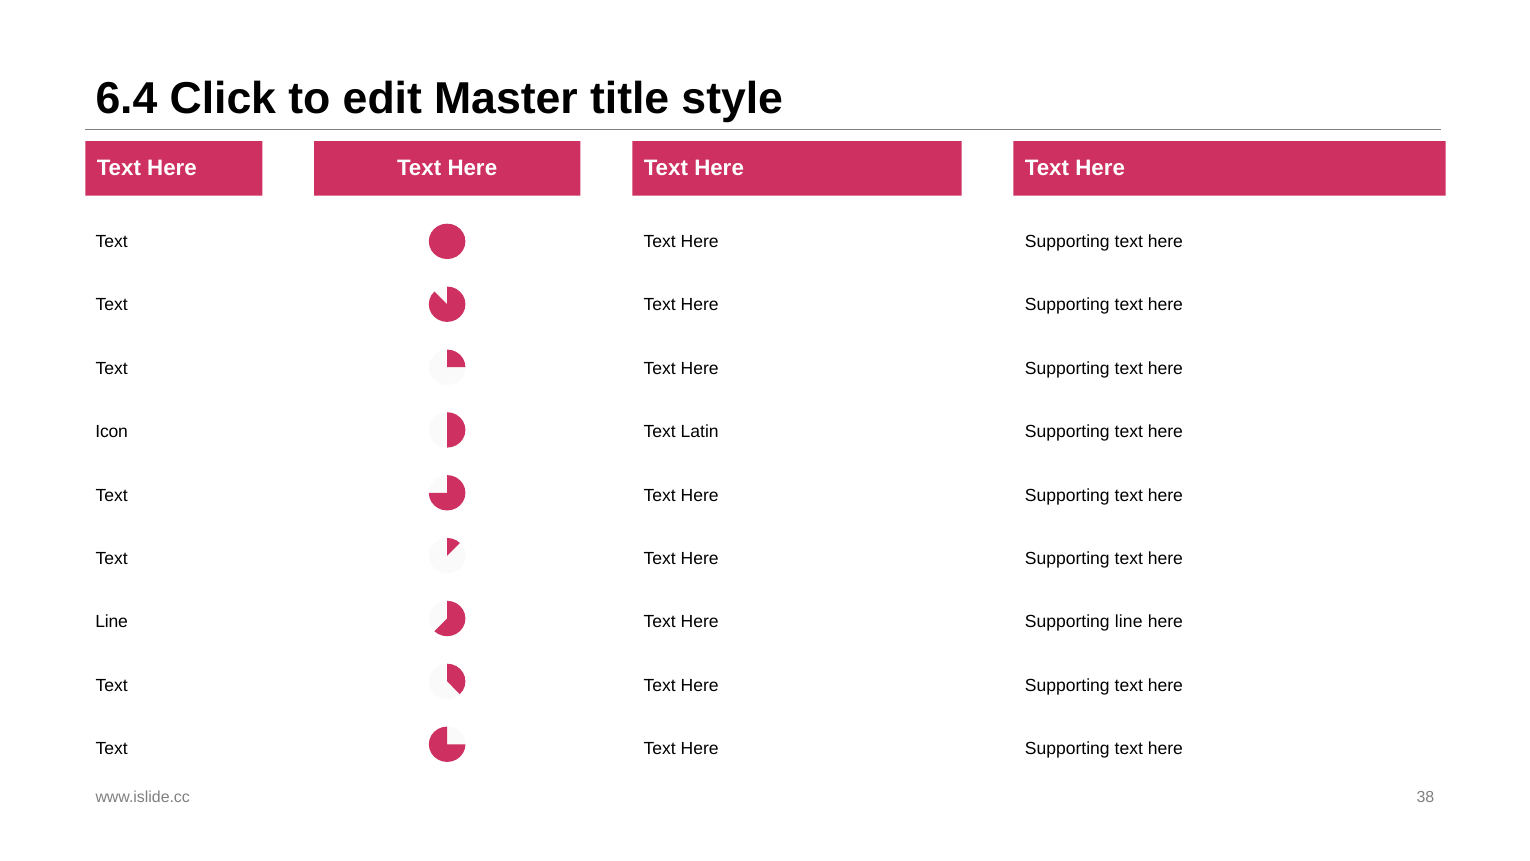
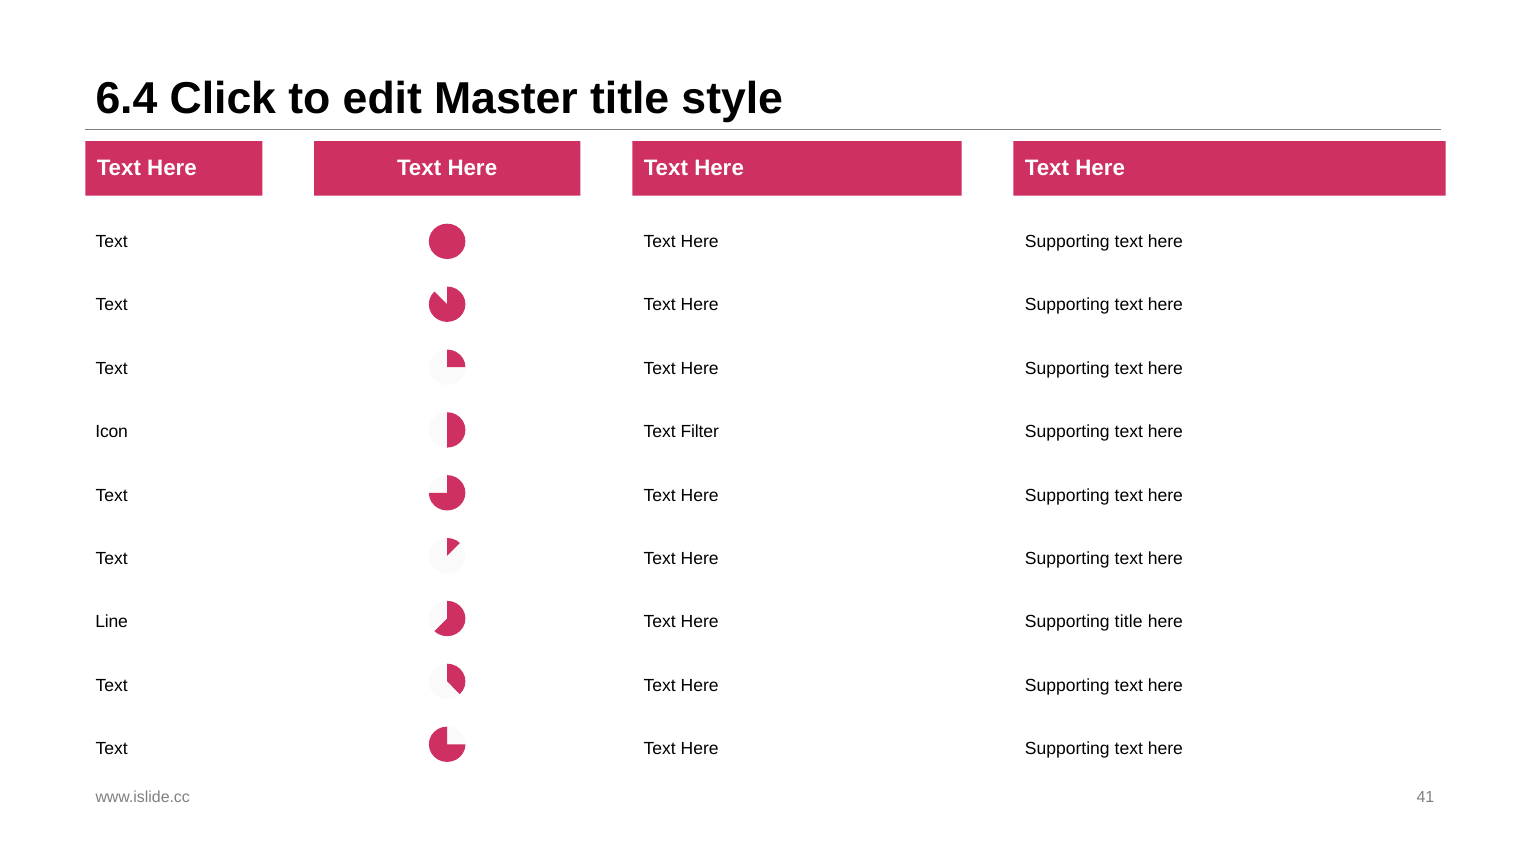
Latin: Latin -> Filter
Supporting line: line -> title
38: 38 -> 41
